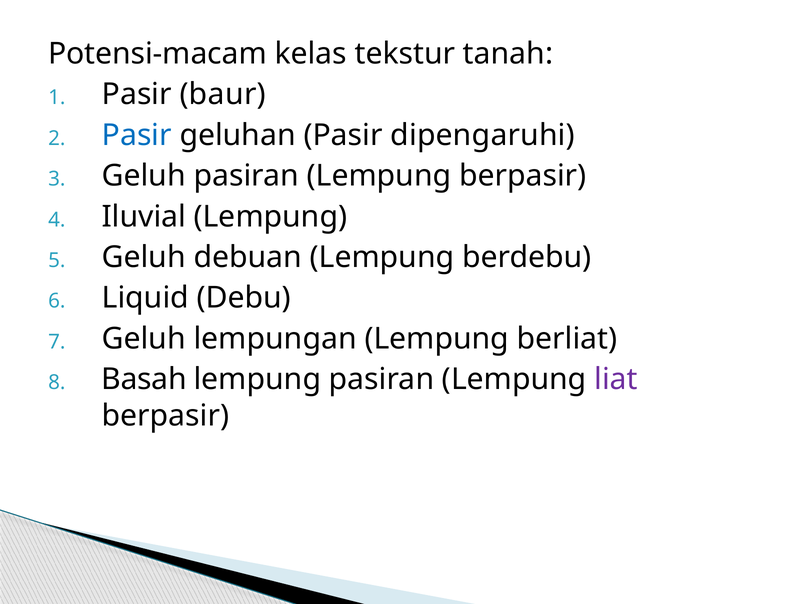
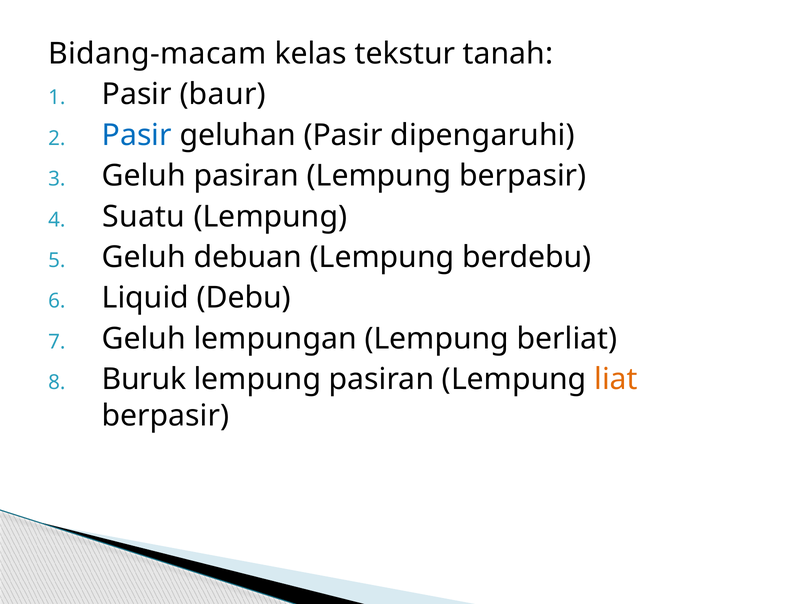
Potensi-macam: Potensi-macam -> Bidang-macam
Iluvial: Iluvial -> Suatu
Basah: Basah -> Buruk
liat colour: purple -> orange
